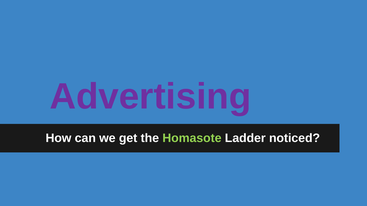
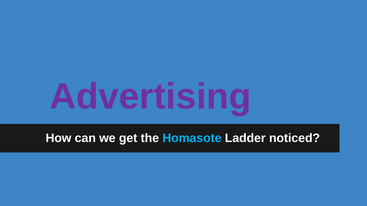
Homasote colour: light green -> light blue
